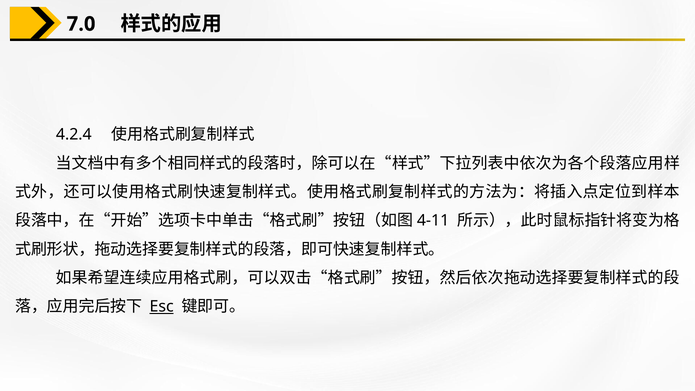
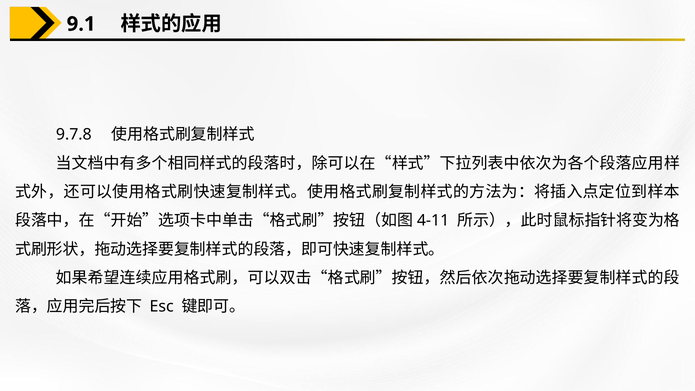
7.0: 7.0 -> 9.1
4.2.4: 4.2.4 -> 9.7.8
Esc underline: present -> none
